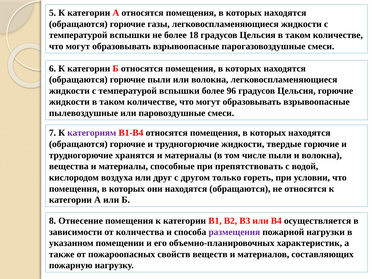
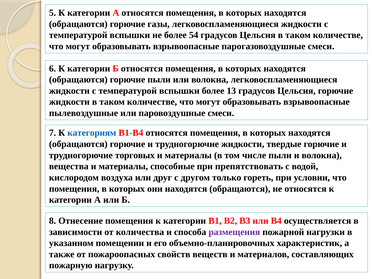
18: 18 -> 54
96: 96 -> 13
категориям colour: purple -> blue
хранятся: хранятся -> торговых
